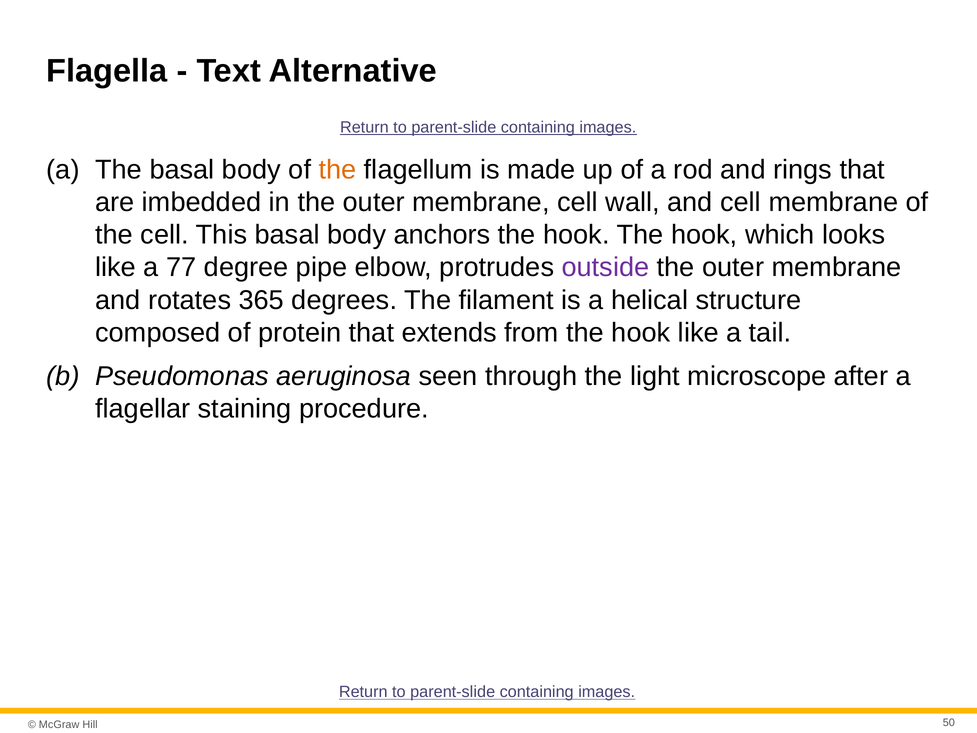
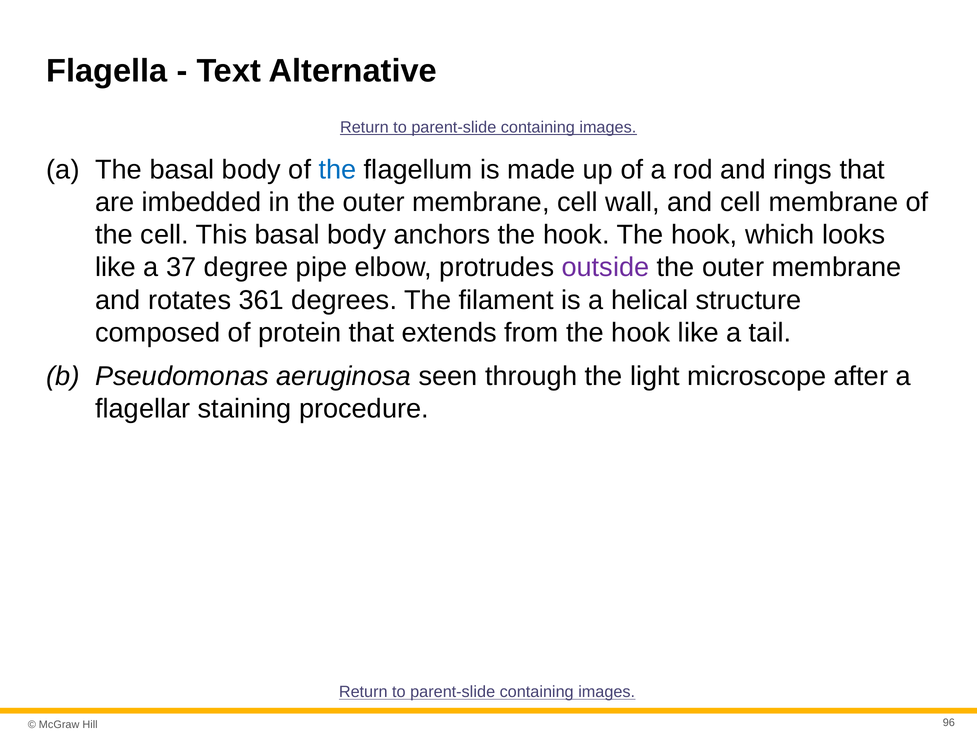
the at (337, 170) colour: orange -> blue
77: 77 -> 37
365: 365 -> 361
50: 50 -> 96
